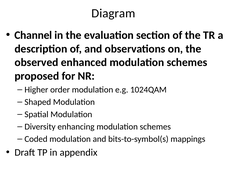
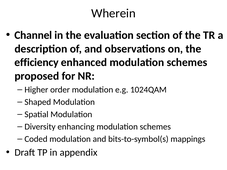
Diagram: Diagram -> Wherein
observed: observed -> efficiency
